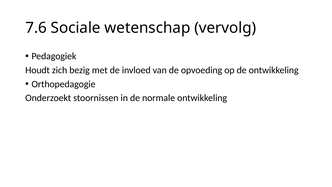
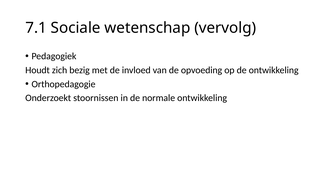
7.6: 7.6 -> 7.1
